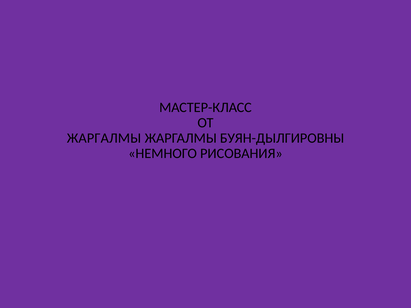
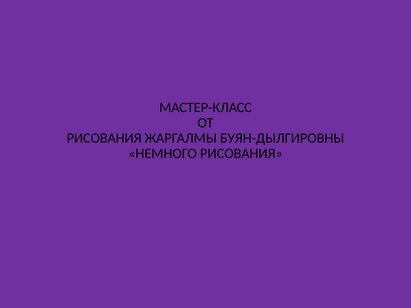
ЖАРГАЛМЫ at (104, 138): ЖАРГАЛМЫ -> РИСОВАНИЯ
